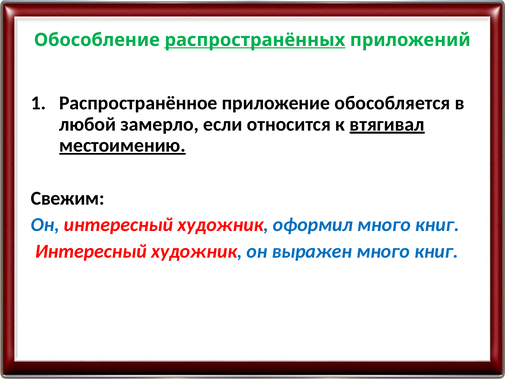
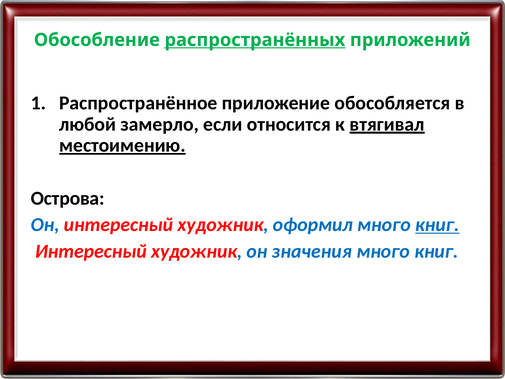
Свежим: Свежим -> Острова
книг at (437, 225) underline: none -> present
выражен: выражен -> значения
